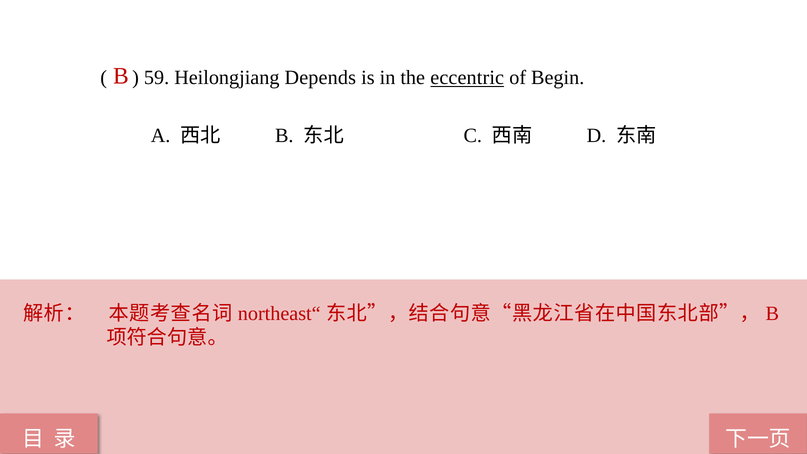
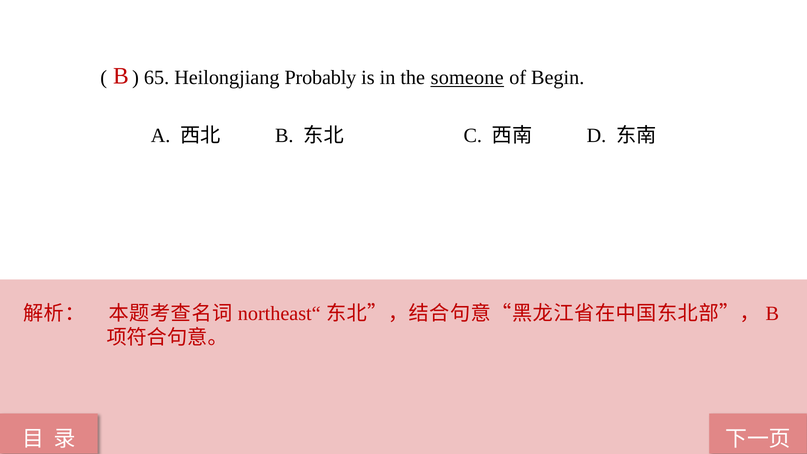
59: 59 -> 65
Depends: Depends -> Probably
eccentric: eccentric -> someone
